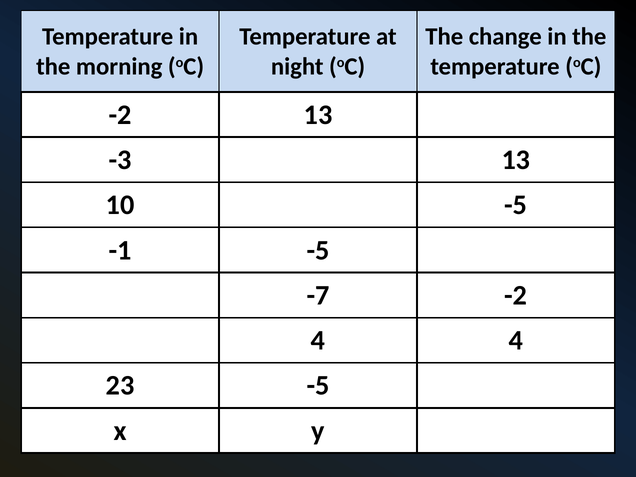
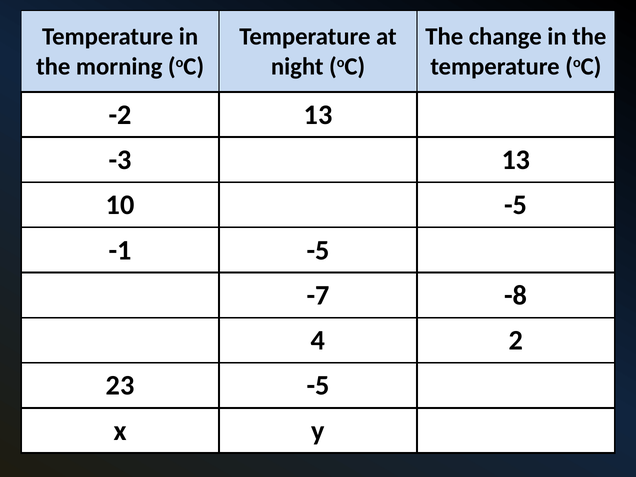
-7 -2: -2 -> -8
4 4: 4 -> 2
